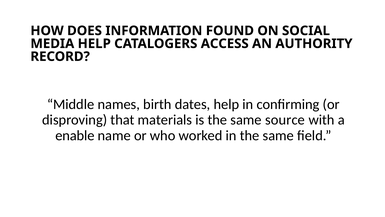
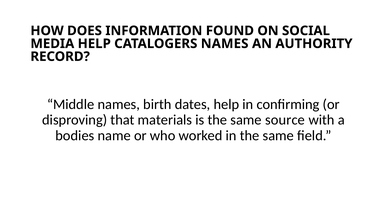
CATALOGERS ACCESS: ACCESS -> NAMES
enable: enable -> bodies
